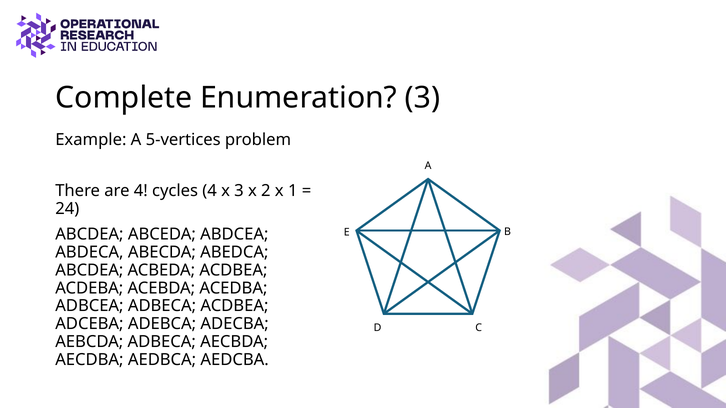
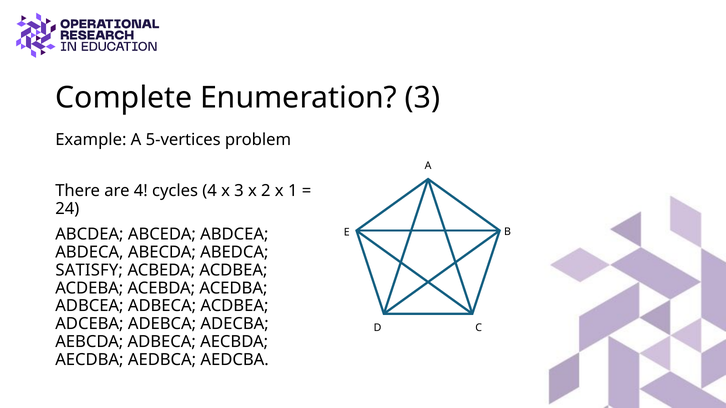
ABCDEA at (89, 270): ABCDEA -> SATISFY
